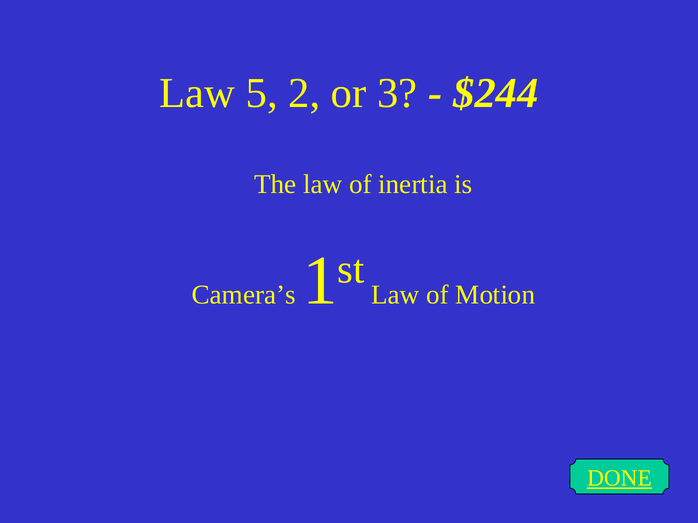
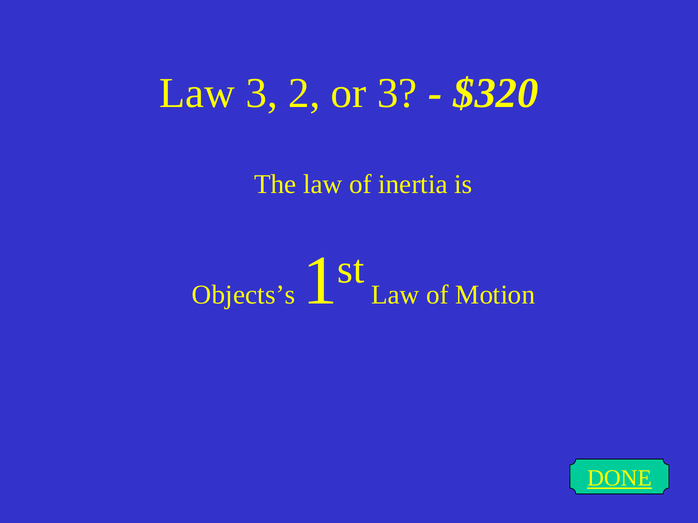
Law 5: 5 -> 3
$244: $244 -> $320
Camera’s: Camera’s -> Objects’s
